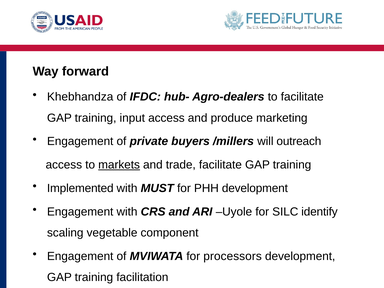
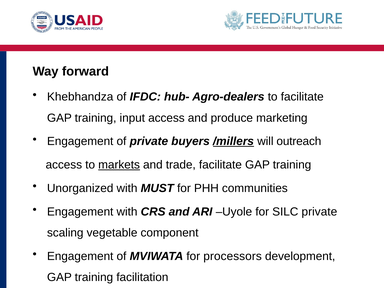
/millers underline: none -> present
Implemented: Implemented -> Unorganized
PHH development: development -> communities
SILC identify: identify -> private
